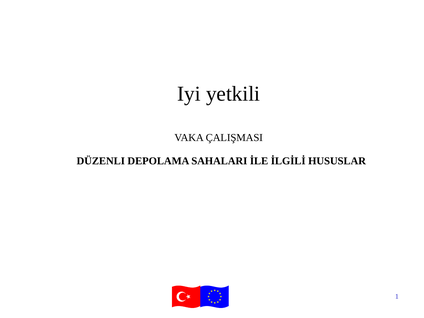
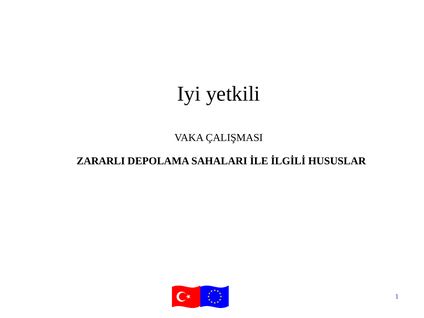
DÜZENLI: DÜZENLI -> ZARARLI
